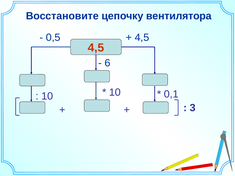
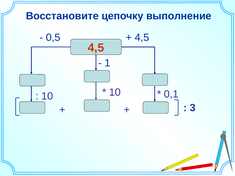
вентилятора: вентилятора -> выполнение
6: 6 -> 1
